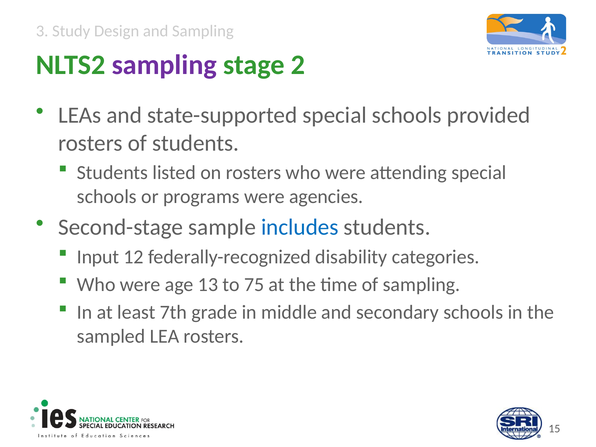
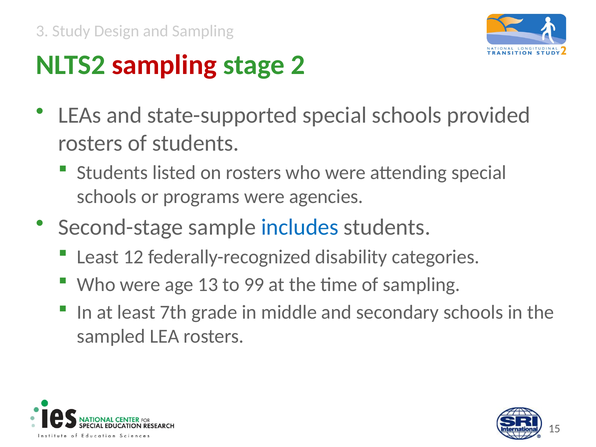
sampling at (164, 65) colour: purple -> red
Input at (98, 257): Input -> Least
75: 75 -> 99
